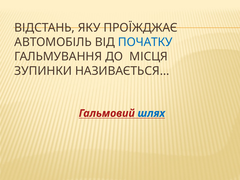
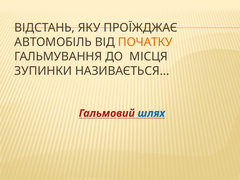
ПОЧАТКУ colour: blue -> orange
